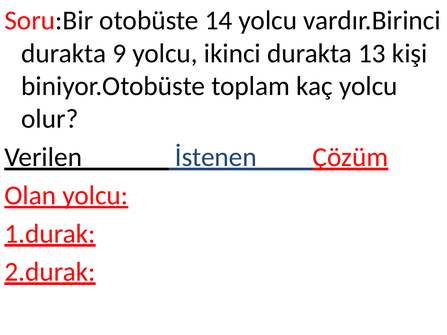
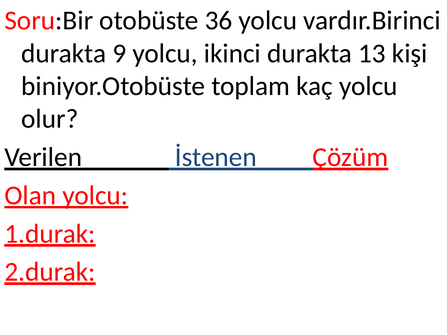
14: 14 -> 36
